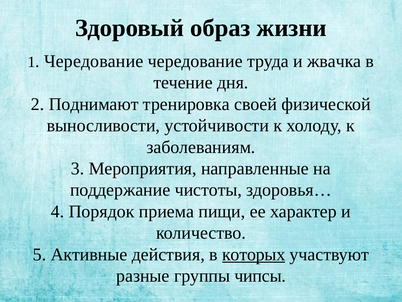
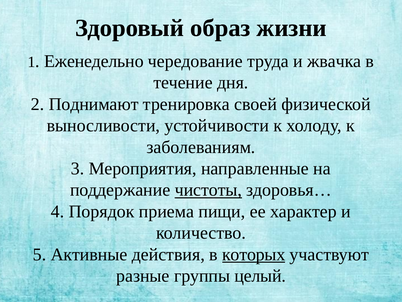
Чередование at (94, 61): Чередование -> Еженедельно
чистоты underline: none -> present
чипсы: чипсы -> целый
